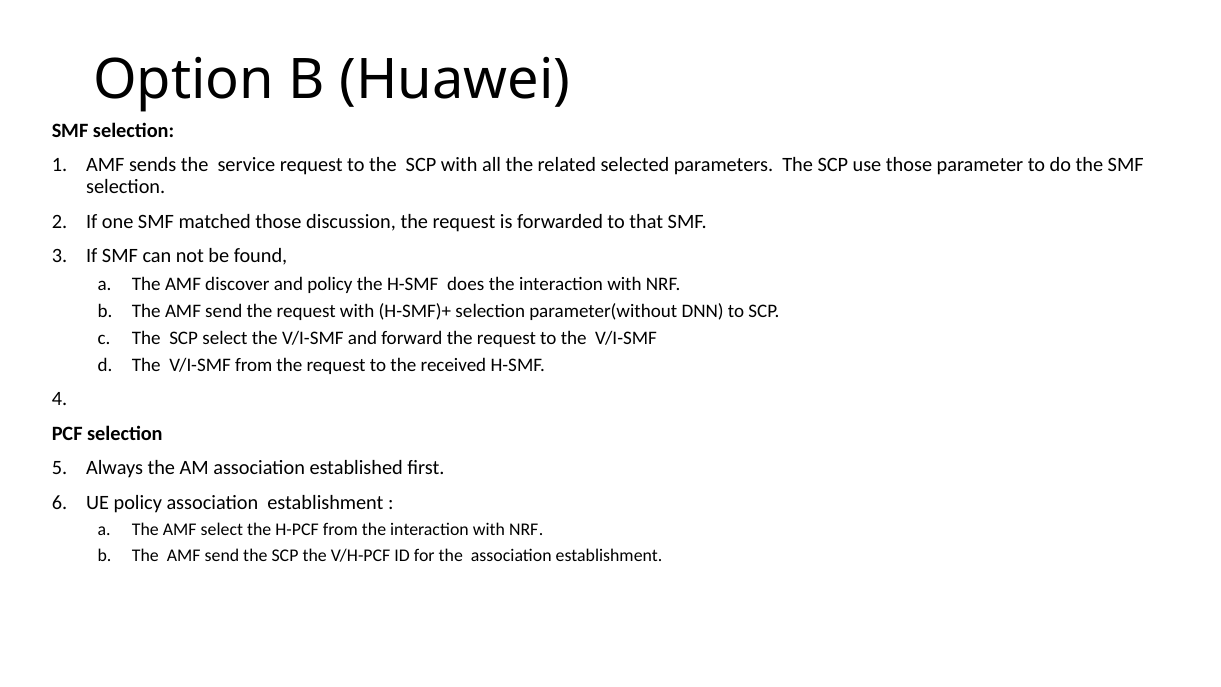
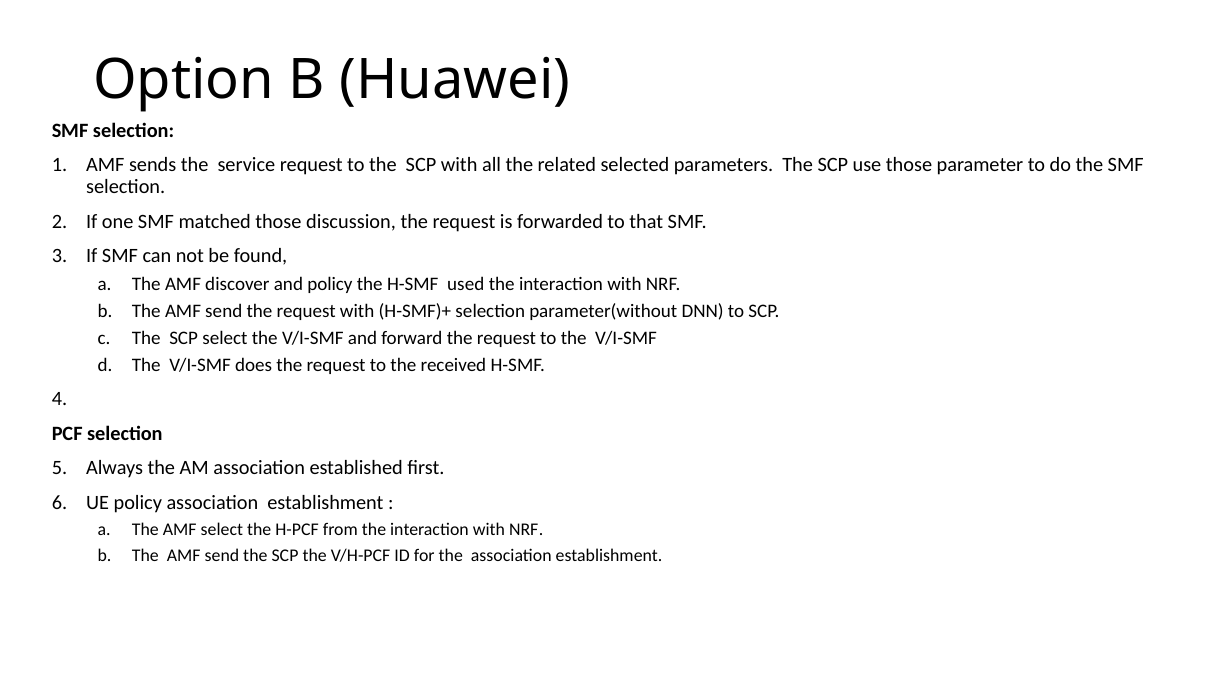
does: does -> used
V/I-SMF from: from -> does
